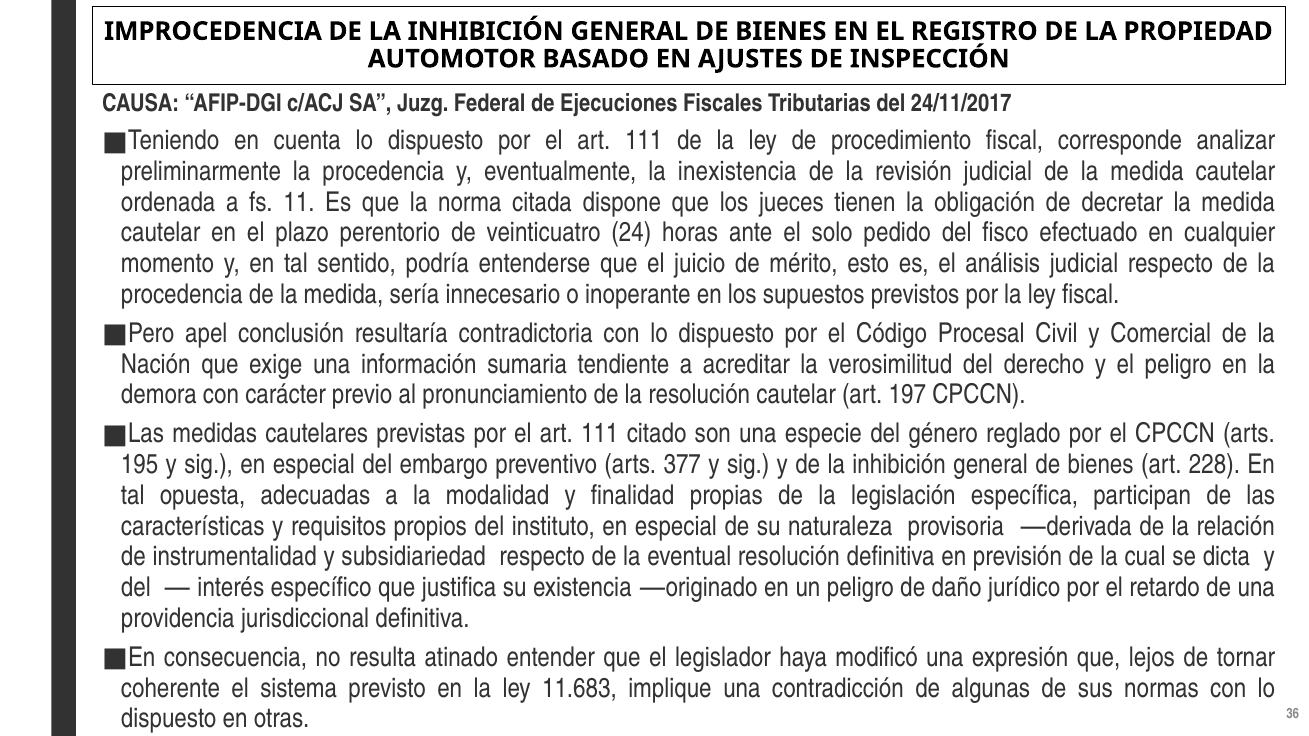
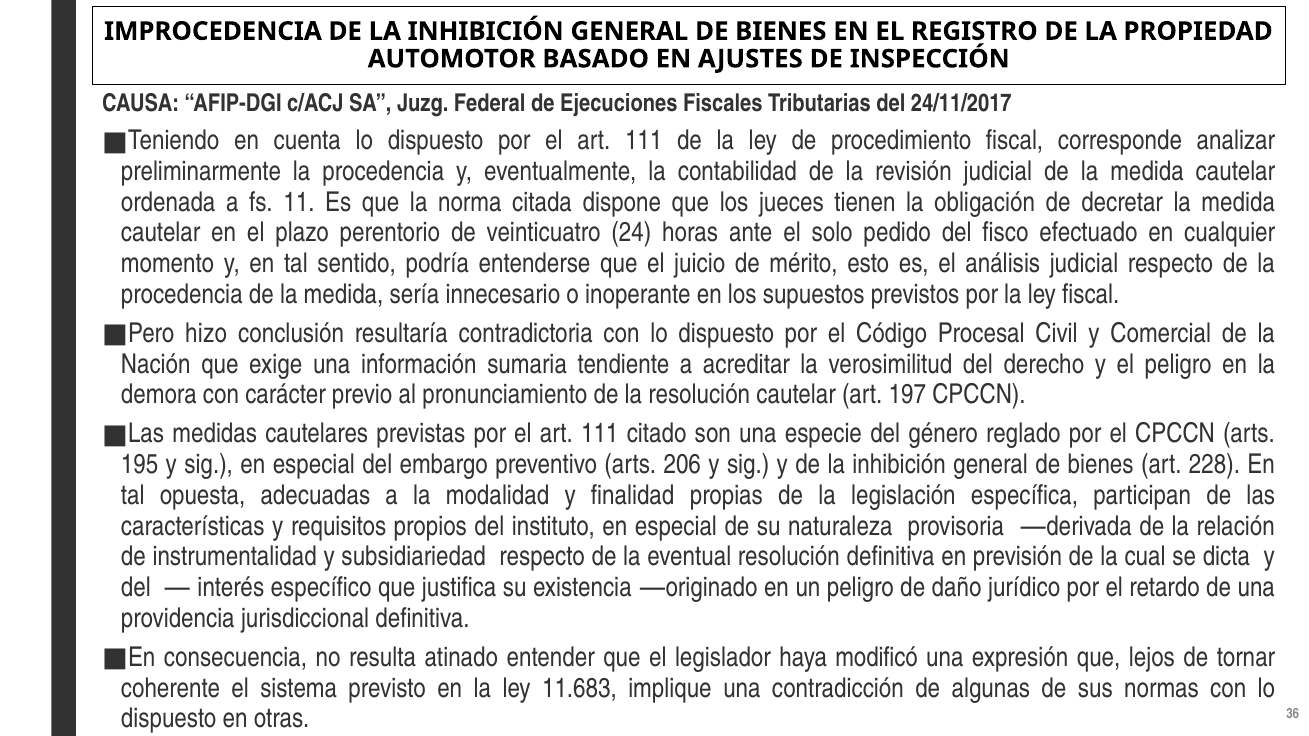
inexistencia: inexistencia -> contabilidad
apel: apel -> hizo
377: 377 -> 206
